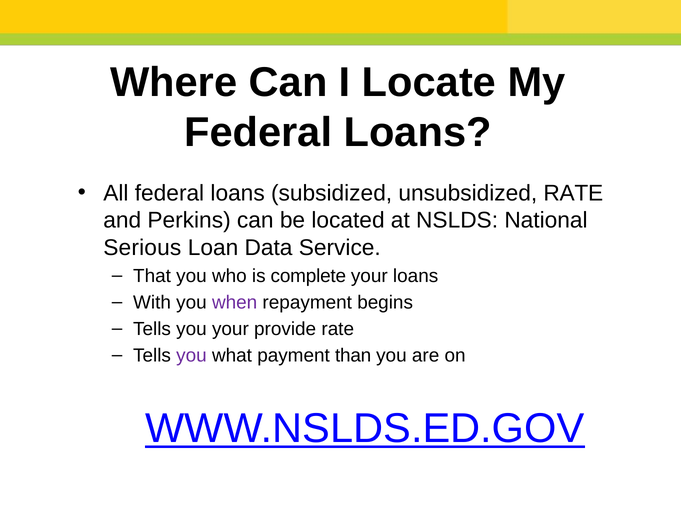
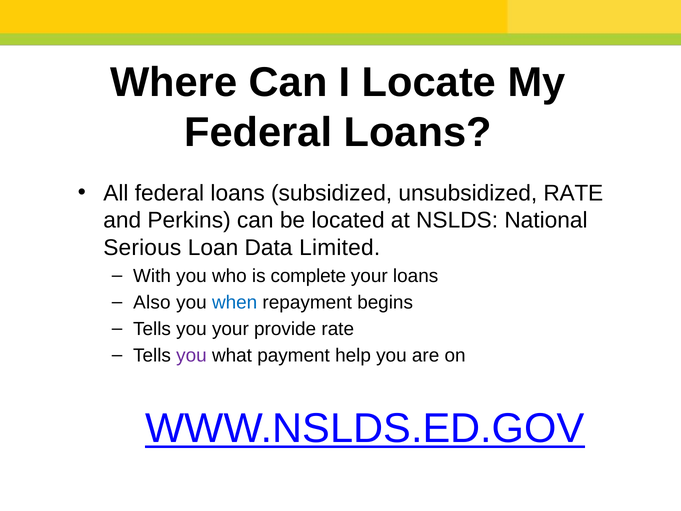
Service: Service -> Limited
That: That -> With
With: With -> Also
when colour: purple -> blue
than: than -> help
